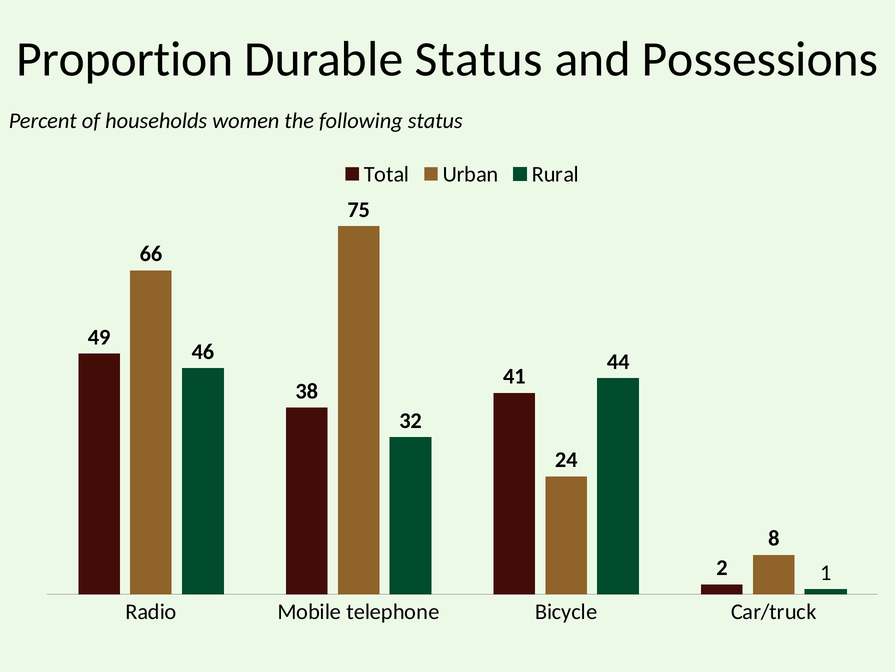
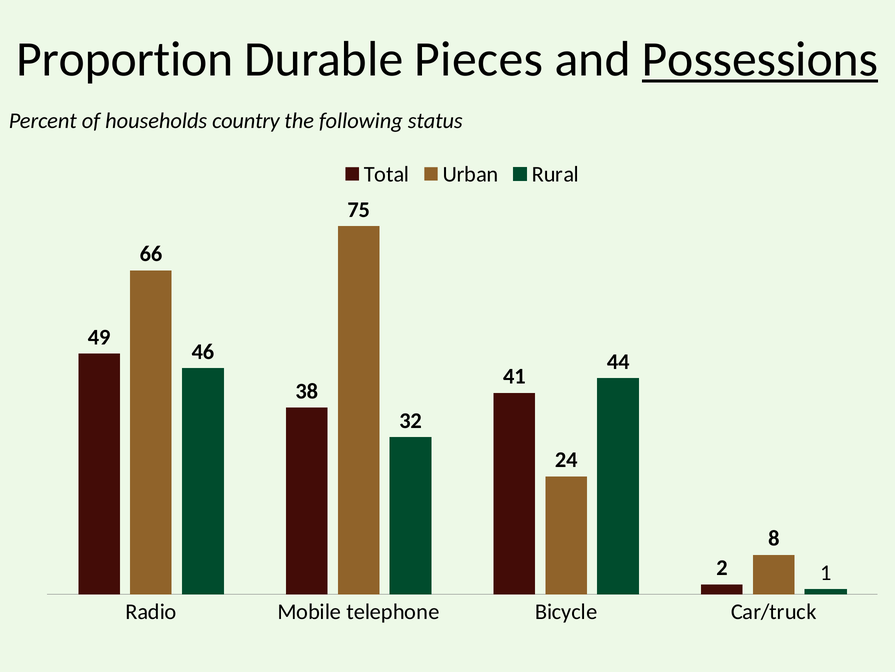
Durable Status: Status -> Pieces
Possessions underline: none -> present
women: women -> country
